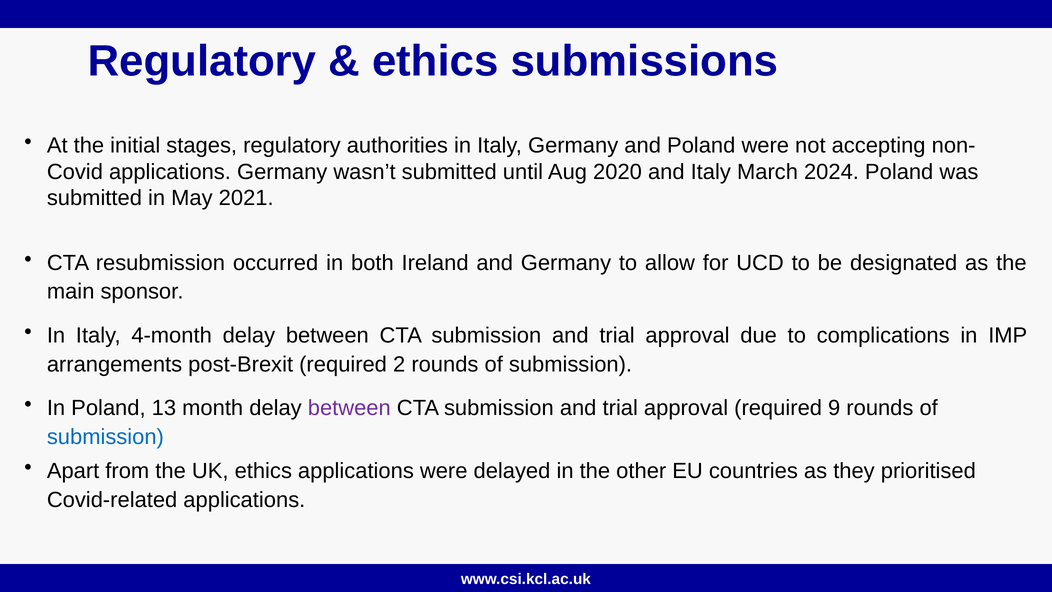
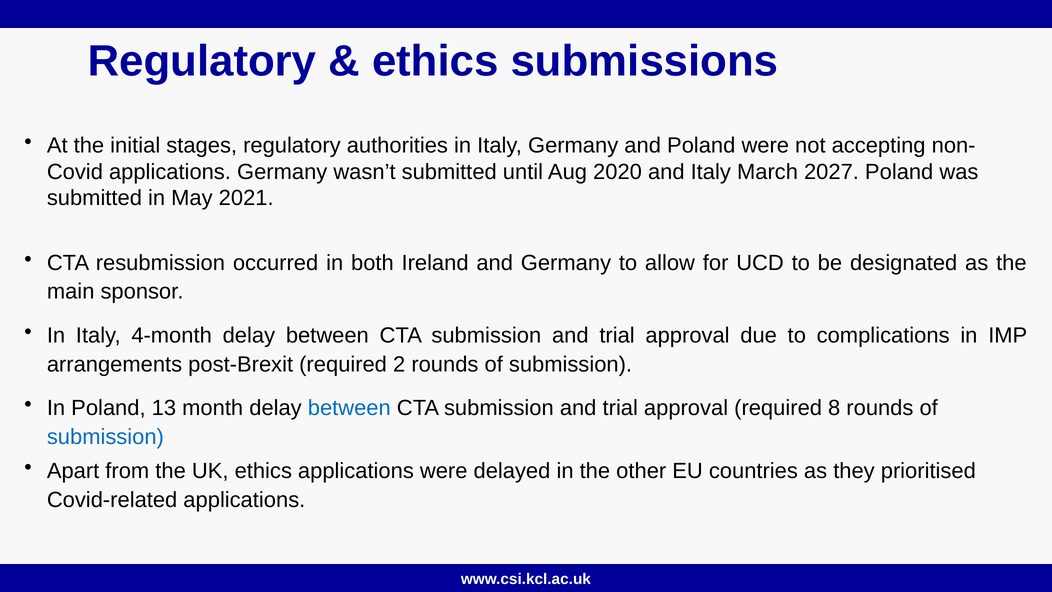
2024: 2024 -> 2027
between at (349, 408) colour: purple -> blue
9: 9 -> 8
